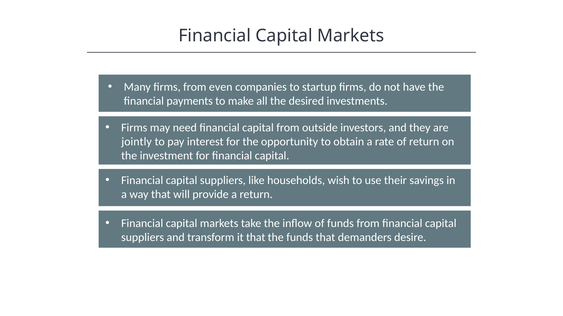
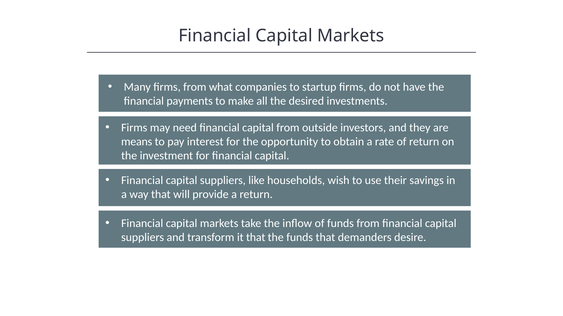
even: even -> what
jointly: jointly -> means
